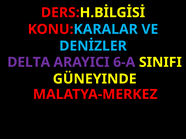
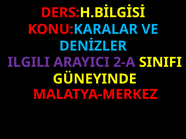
DELTA: DELTA -> ILGILI
6-A: 6-A -> 2-A
